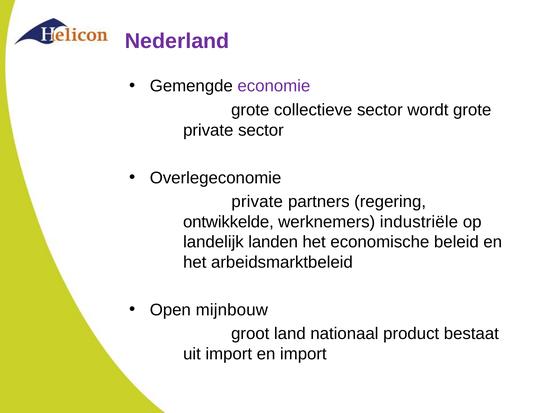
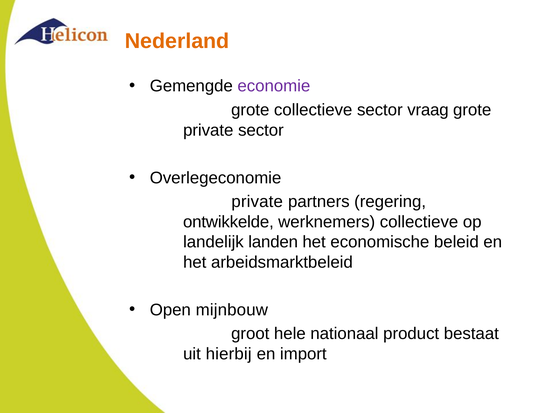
Nederland colour: purple -> orange
wordt: wordt -> vraag
werknemers industriële: industriële -> collectieve
land: land -> hele
uit import: import -> hierbij
